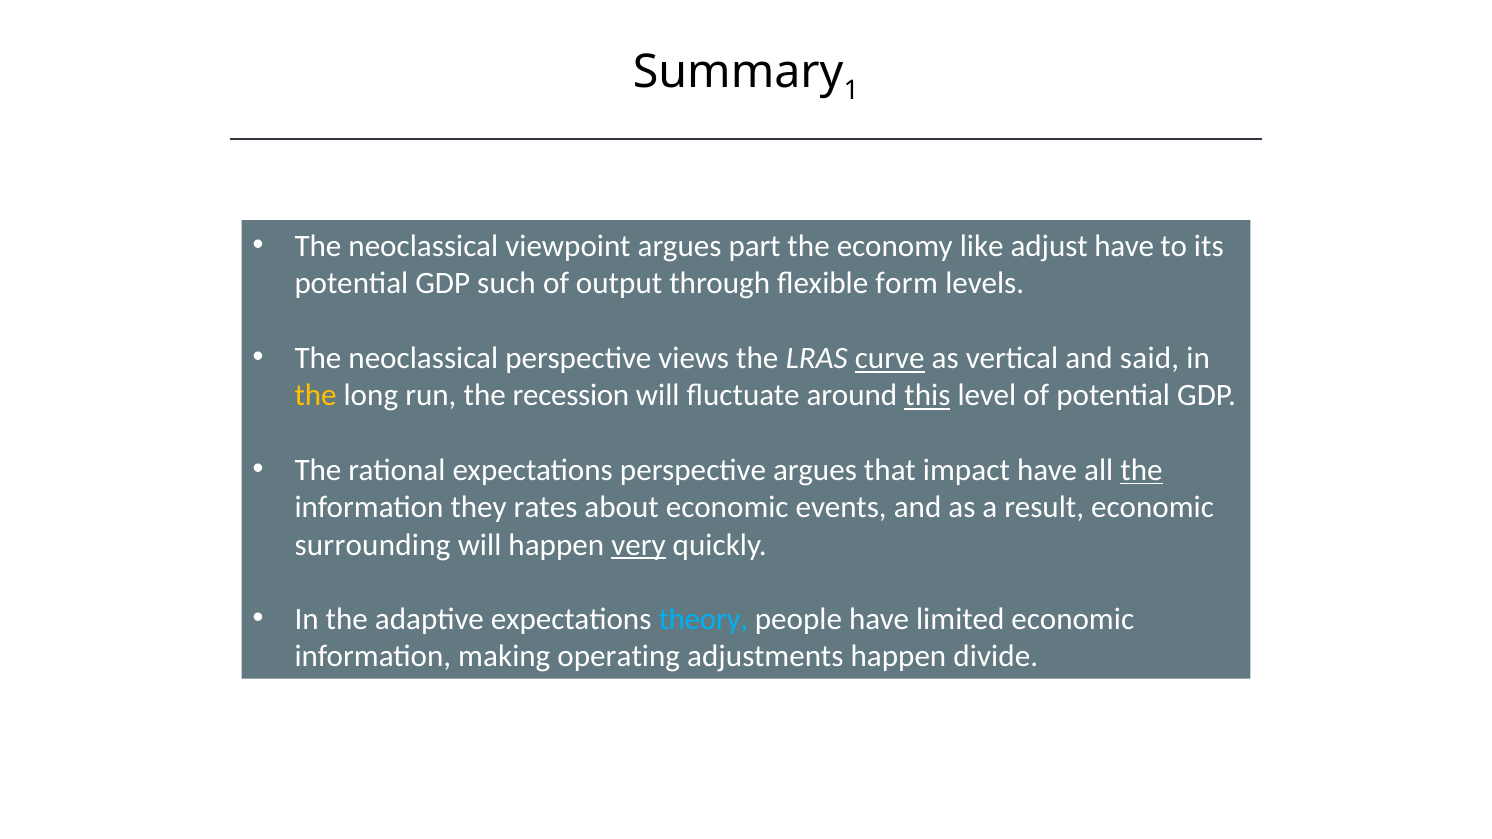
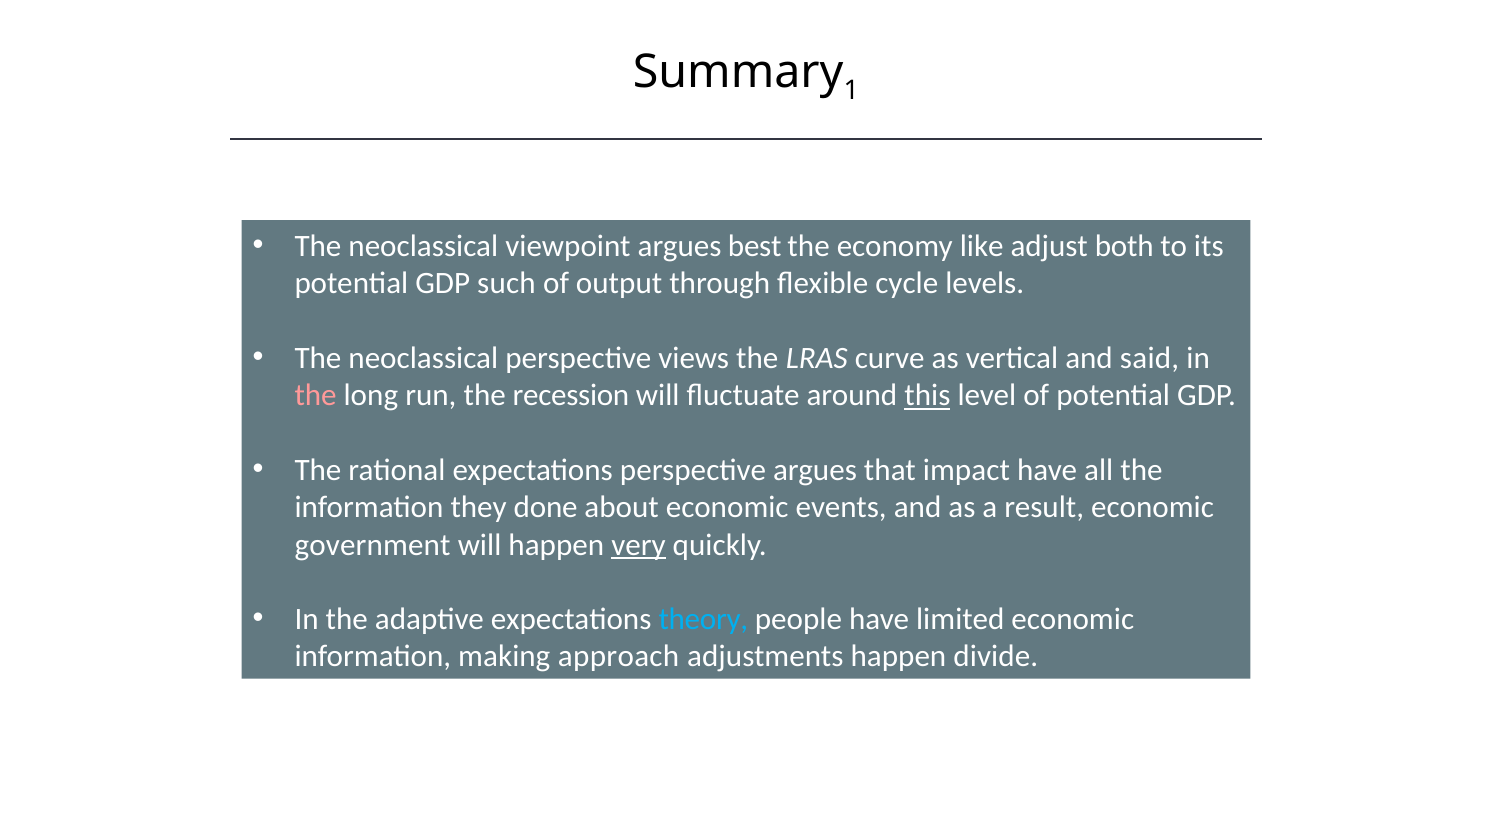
part: part -> best
adjust have: have -> both
form: form -> cycle
curve underline: present -> none
the at (316, 396) colour: yellow -> pink
the at (1141, 470) underline: present -> none
rates: rates -> done
surrounding: surrounding -> government
operating: operating -> approach
